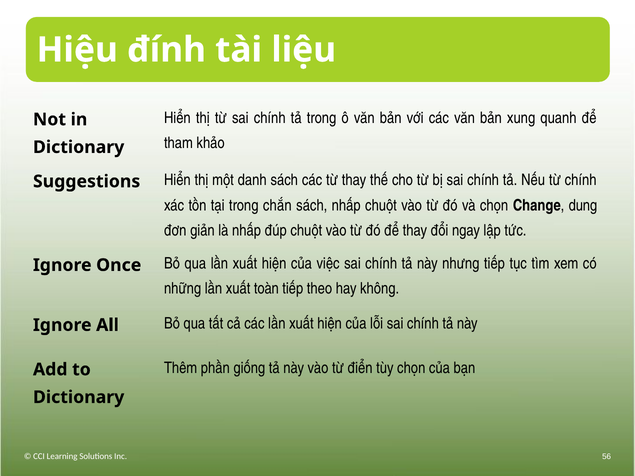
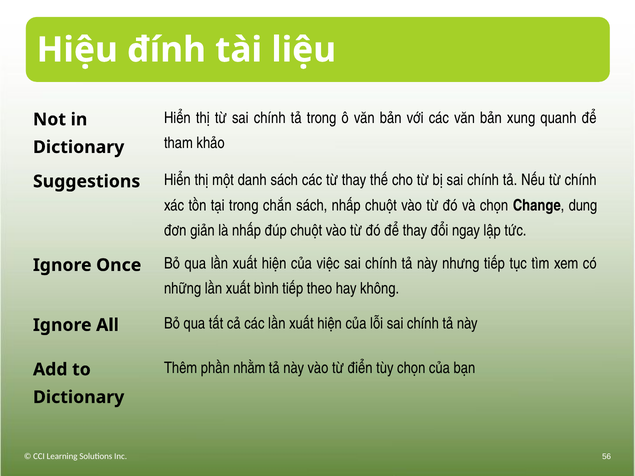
toàn: toàn -> bình
giống: giống -> nhằm
